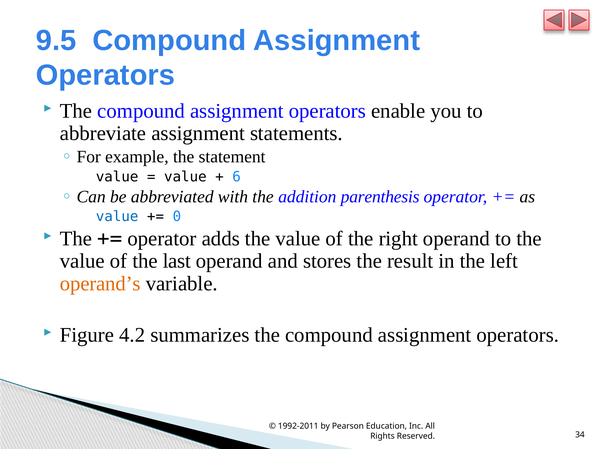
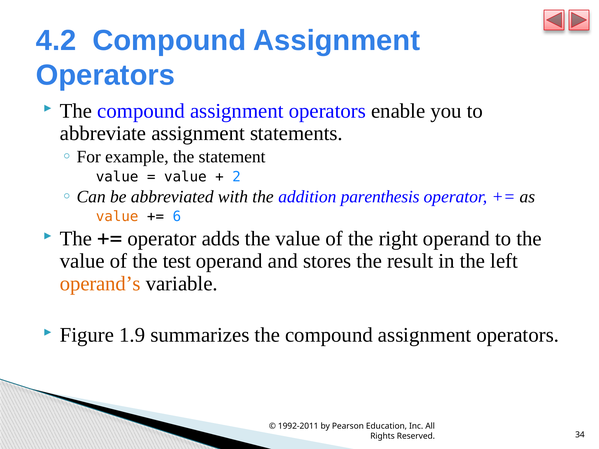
9.5: 9.5 -> 4.2
6: 6 -> 2
value at (117, 217) colour: blue -> orange
0: 0 -> 6
last: last -> test
4.2: 4.2 -> 1.9
